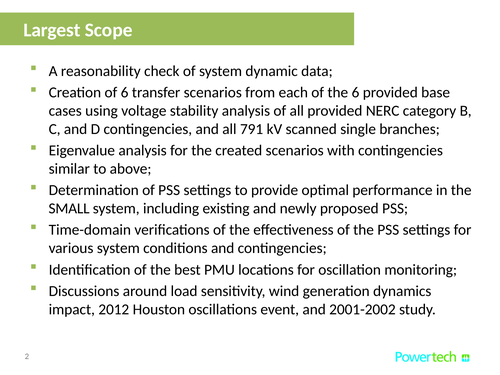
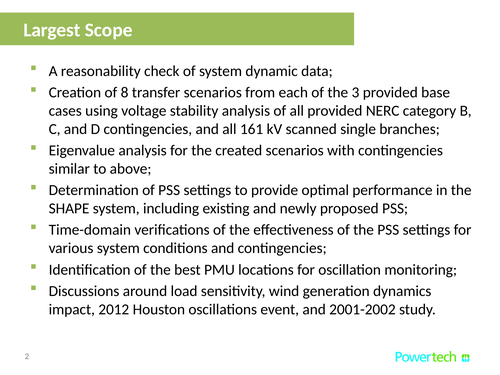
of 6: 6 -> 8
the 6: 6 -> 3
791: 791 -> 161
SMALL: SMALL -> SHAPE
